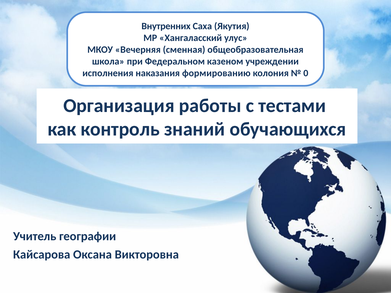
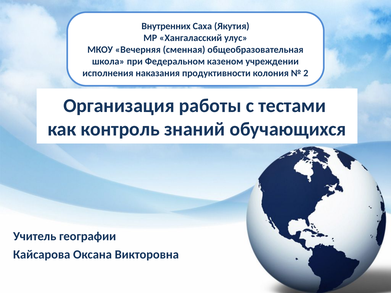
формированию: формированию -> продуктивности
0: 0 -> 2
